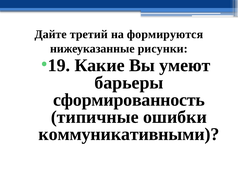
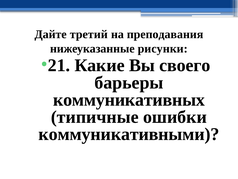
формируются: формируются -> преподавания
19: 19 -> 21
умеют: умеют -> своего
сформированность: сформированность -> коммуникативных
